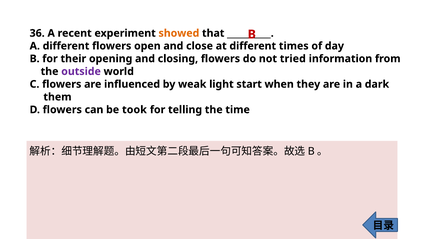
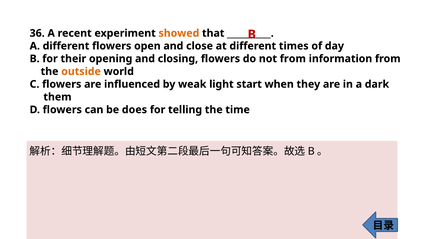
not tried: tried -> from
outside colour: purple -> orange
took: took -> does
